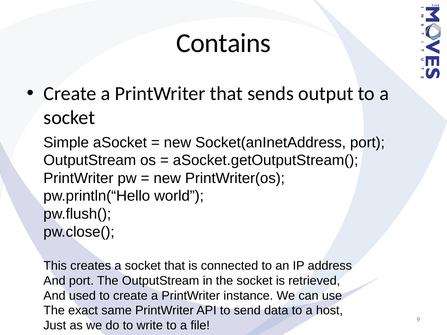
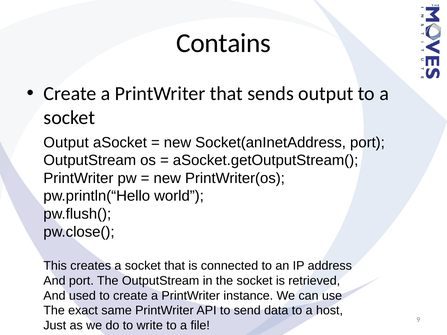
Simple at (66, 143): Simple -> Output
